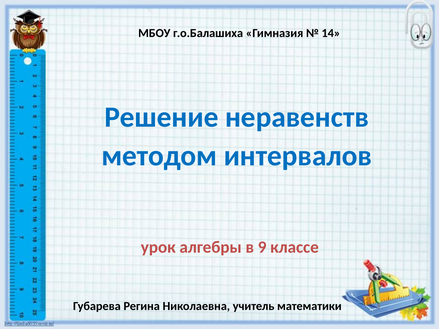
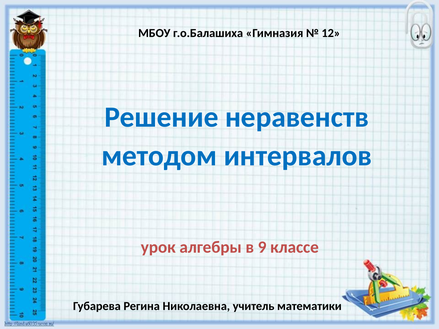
14: 14 -> 12
